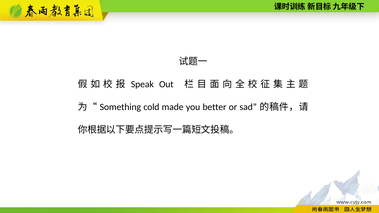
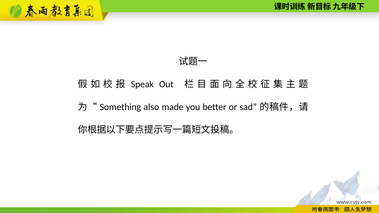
cold: cold -> also
